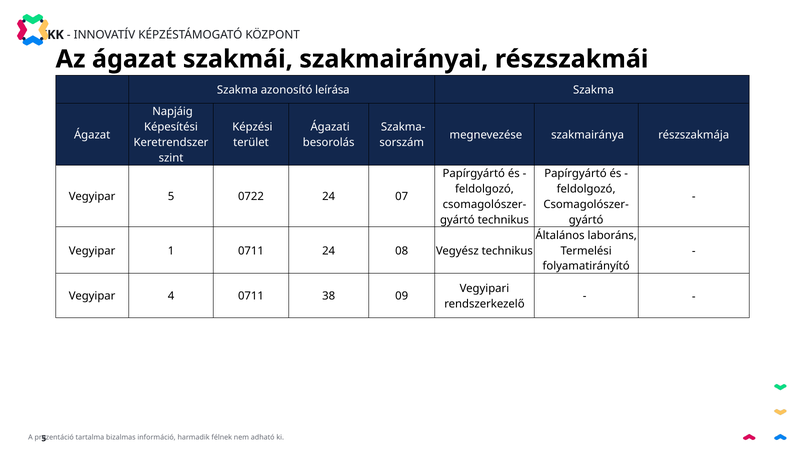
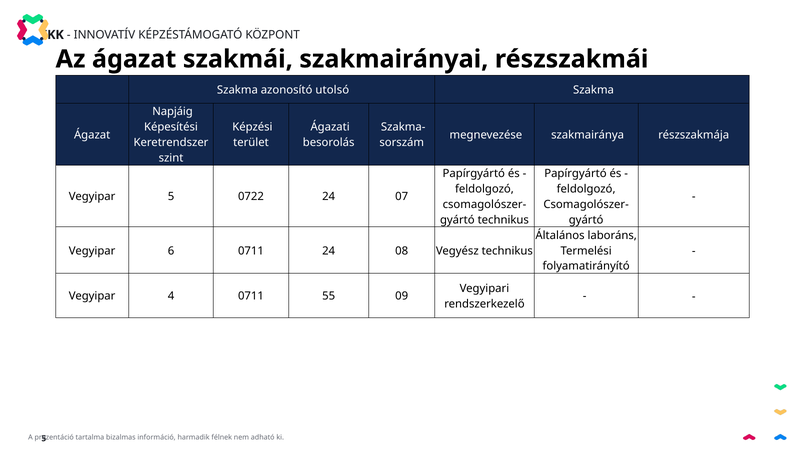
leírása: leírása -> utolsó
1: 1 -> 6
38: 38 -> 55
